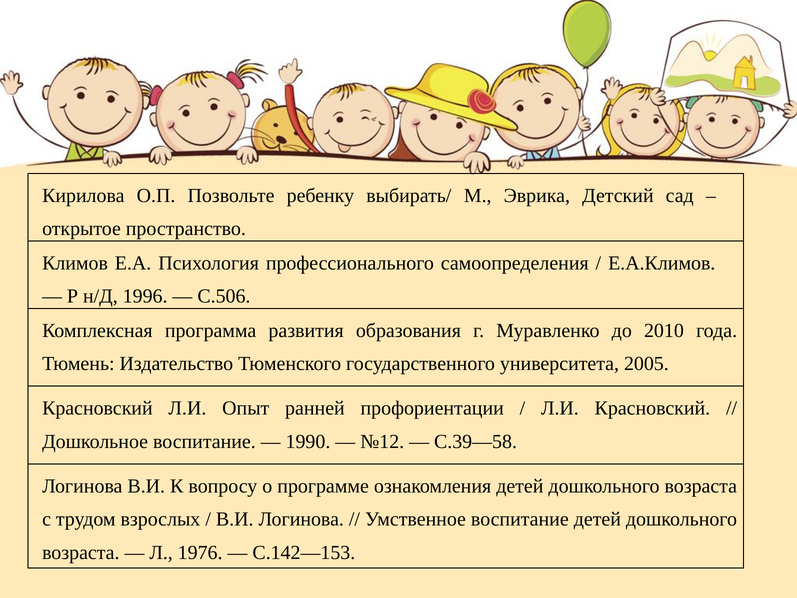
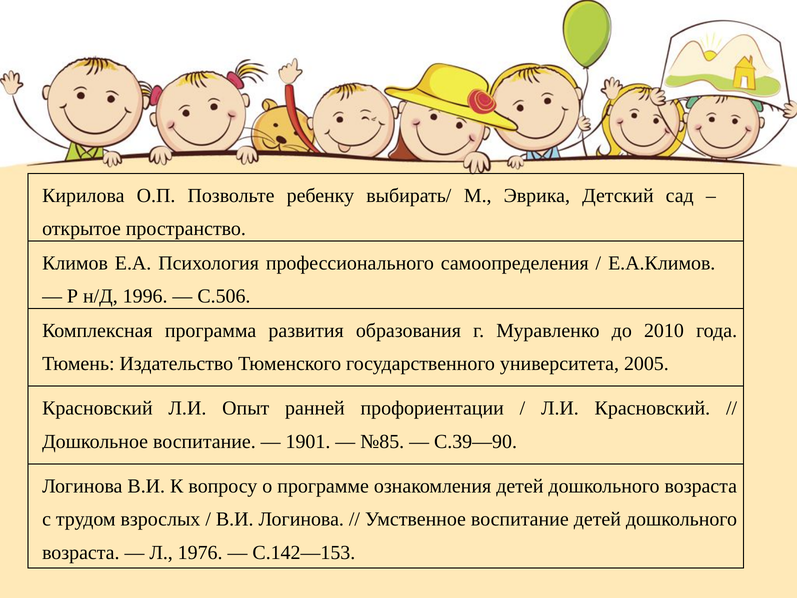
1990: 1990 -> 1901
№12: №12 -> №85
С.39—58: С.39—58 -> С.39—90
